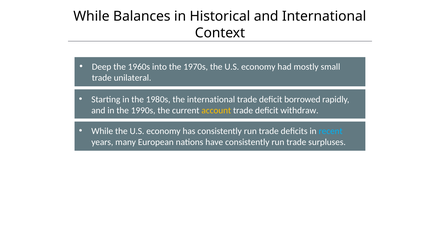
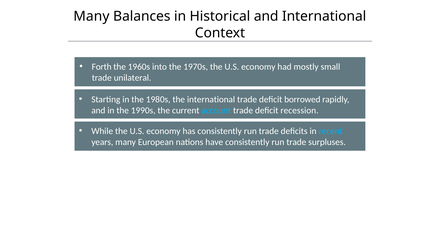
While at (91, 16): While -> Many
Deep: Deep -> Forth
account colour: yellow -> light blue
withdraw: withdraw -> recession
